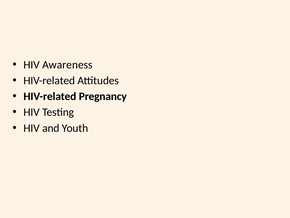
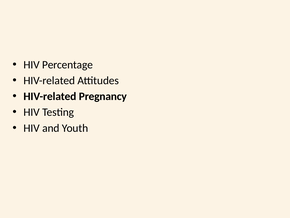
Awareness: Awareness -> Percentage
